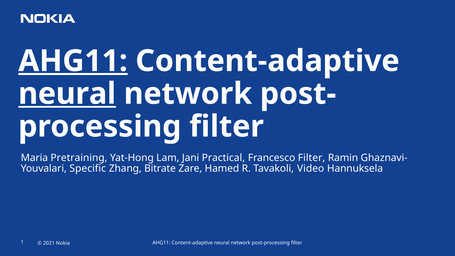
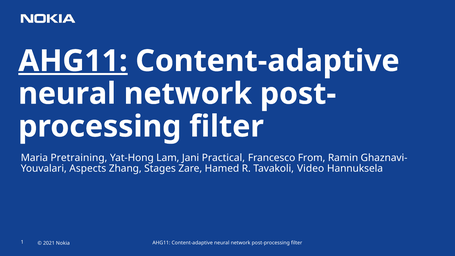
neural at (67, 94) underline: present -> none
Francesco Filter: Filter -> From
Specific: Specific -> Aspects
Bitrate: Bitrate -> Stages
